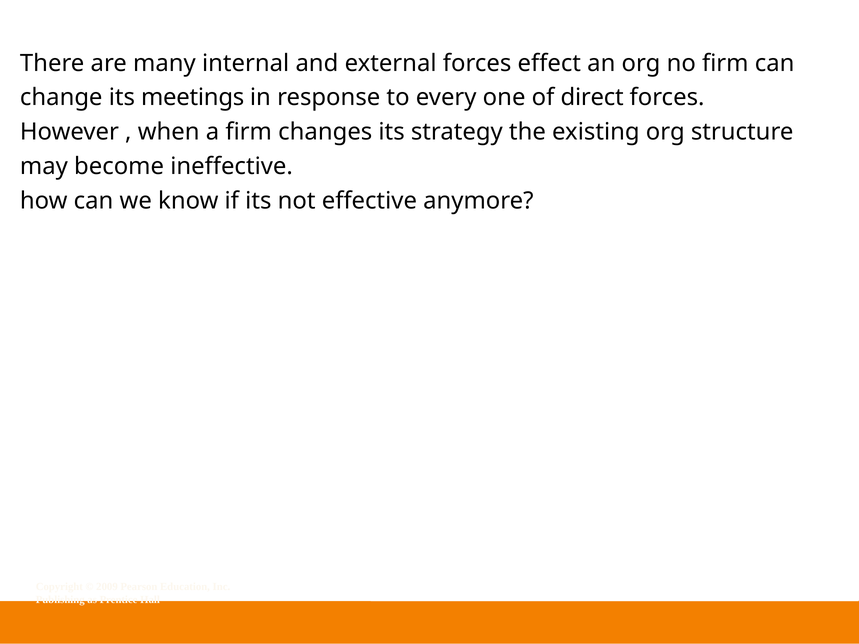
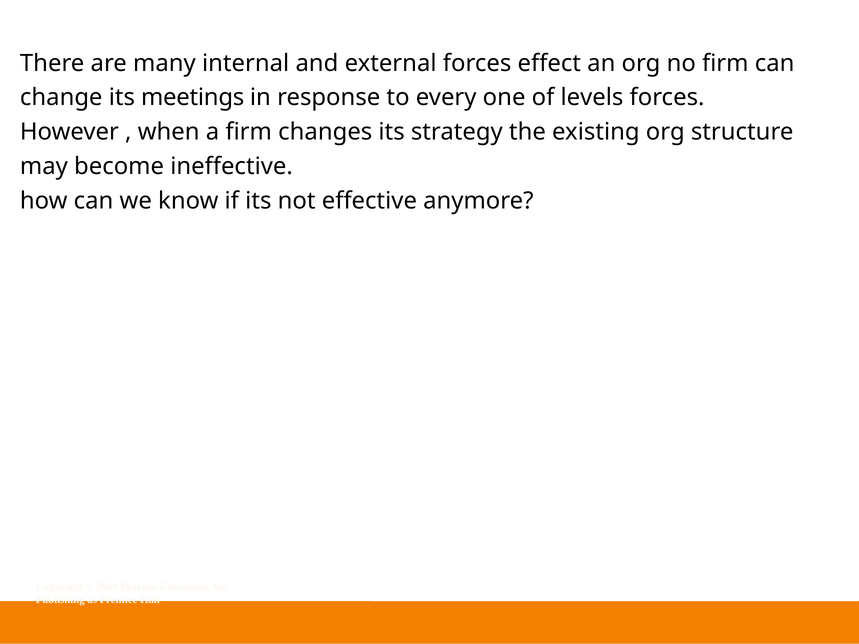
direct: direct -> levels
